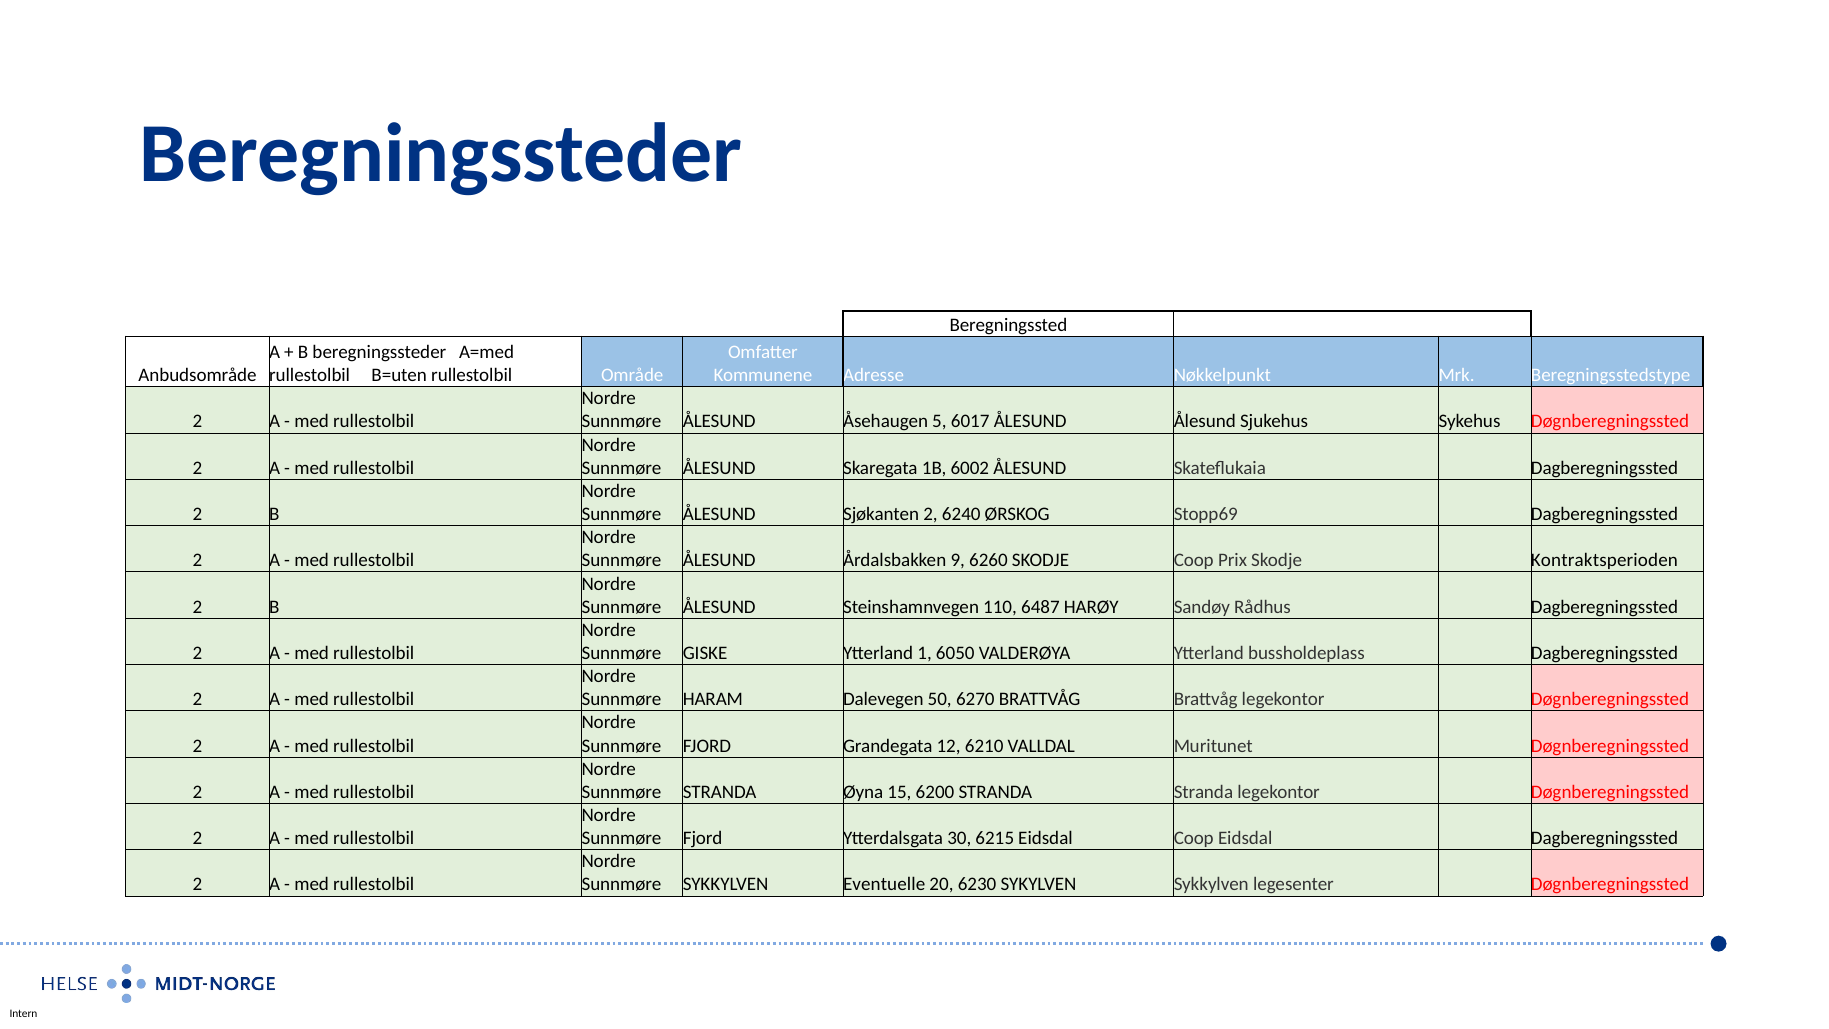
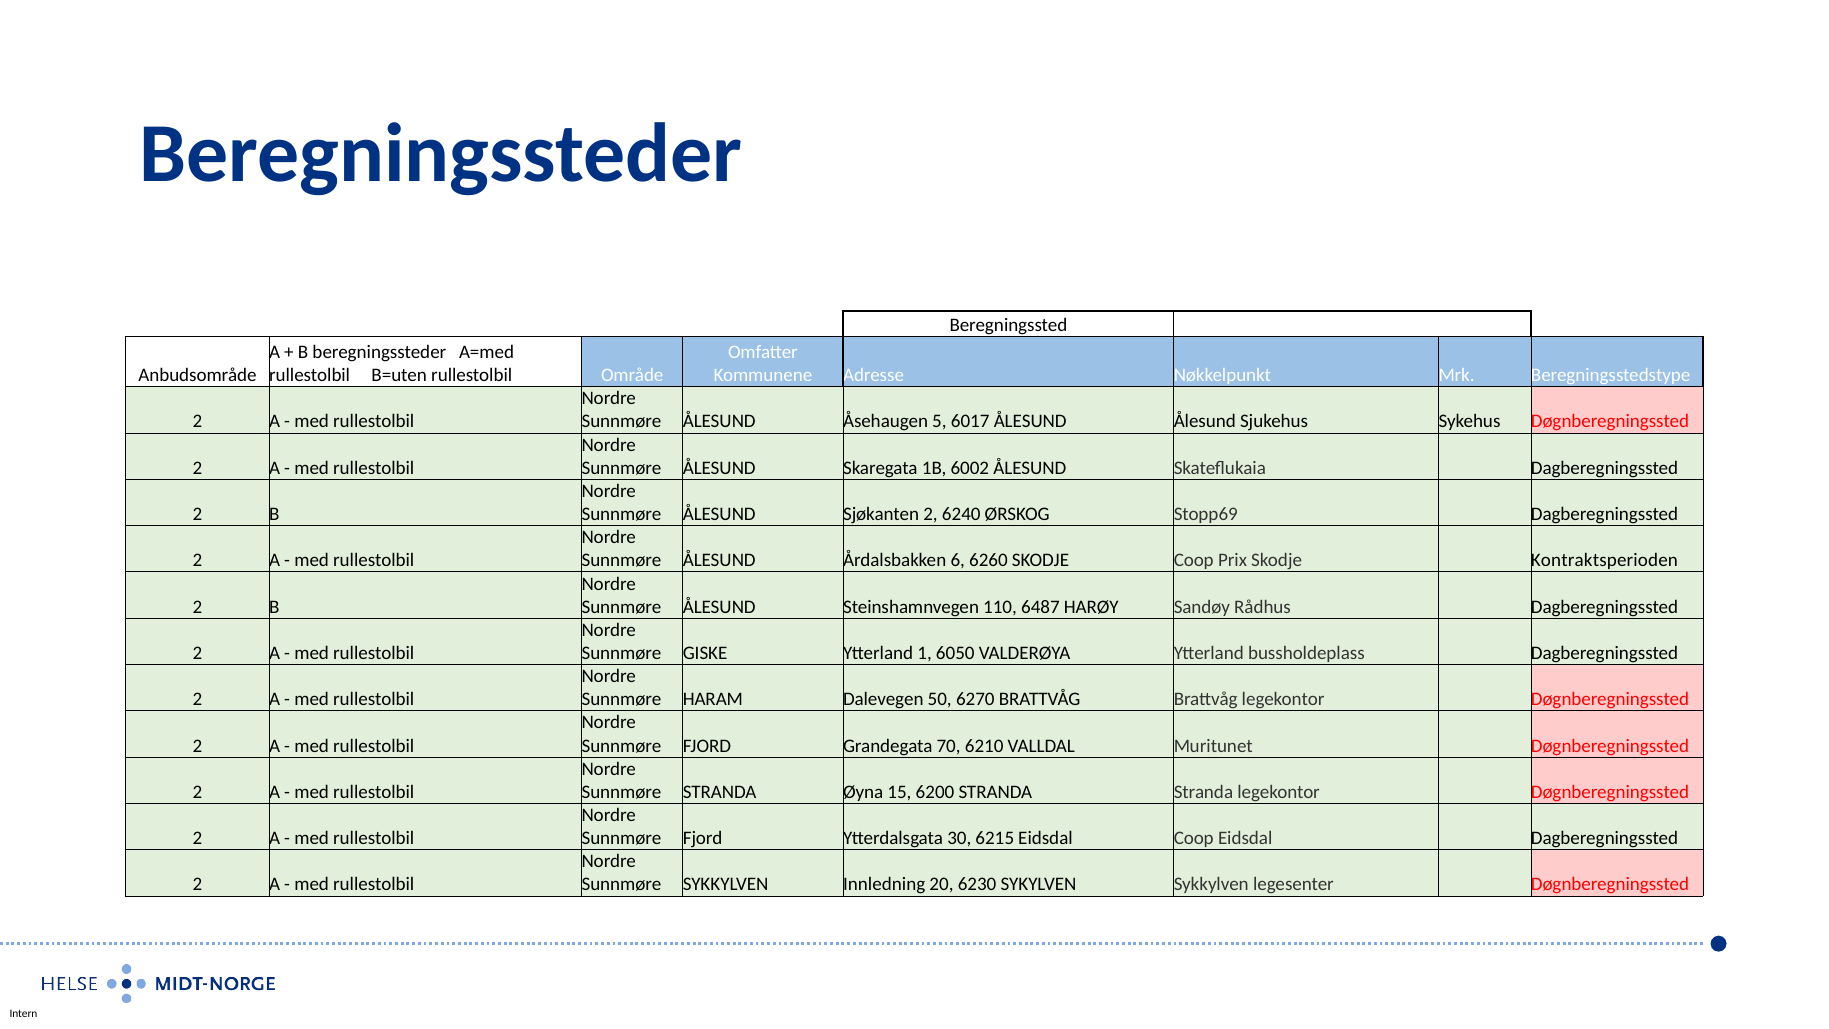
9: 9 -> 6
12: 12 -> 70
Eventuelle: Eventuelle -> Innledning
